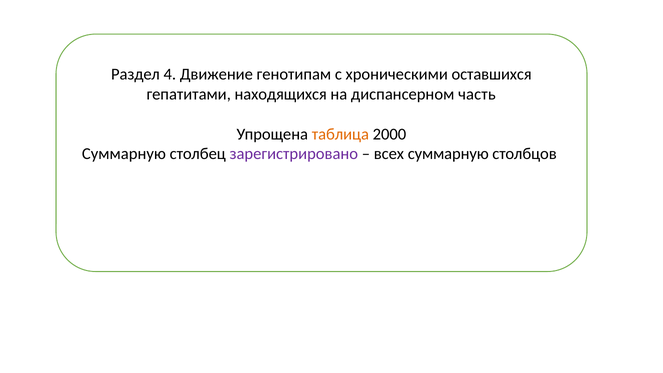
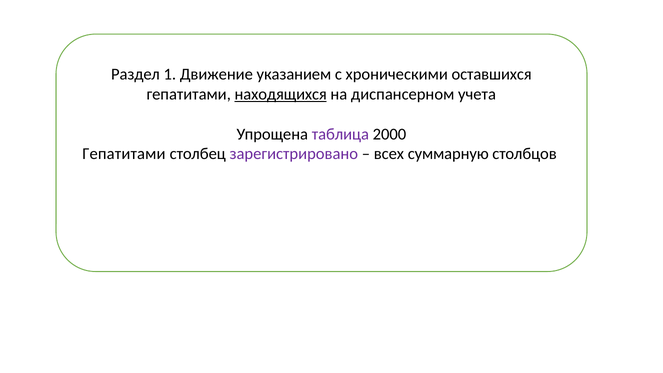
4: 4 -> 1
генотипам: генотипам -> указанием
находящихся underline: none -> present
часть: часть -> учета
таблица colour: orange -> purple
Суммарную at (124, 154): Суммарную -> Гепатитами
